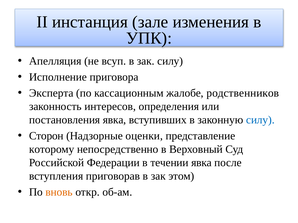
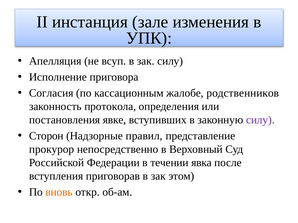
Эксперта: Эксперта -> Согласия
интересов: интересов -> протокола
постановления явка: явка -> явке
силу at (260, 120) colour: blue -> purple
оценки: оценки -> правил
которому: которому -> прокурор
